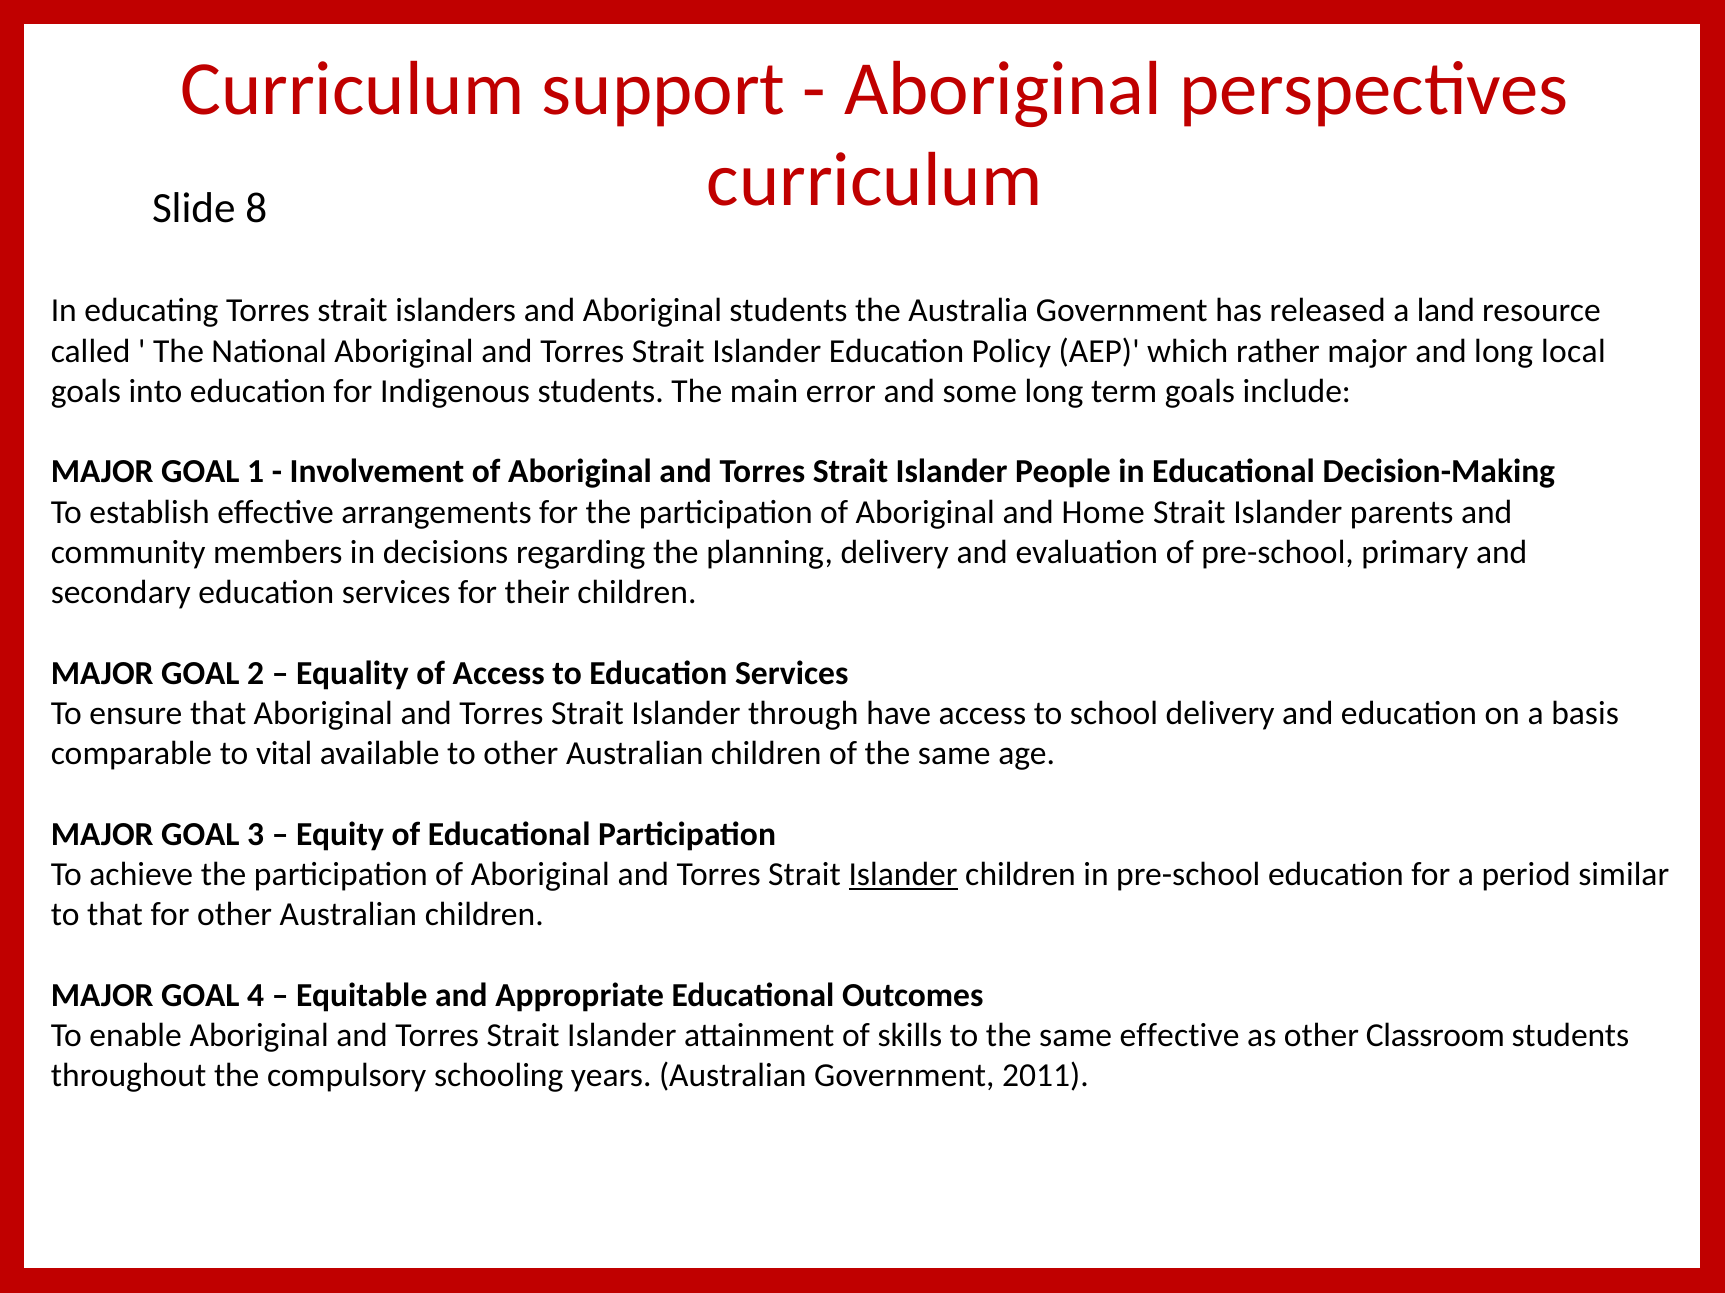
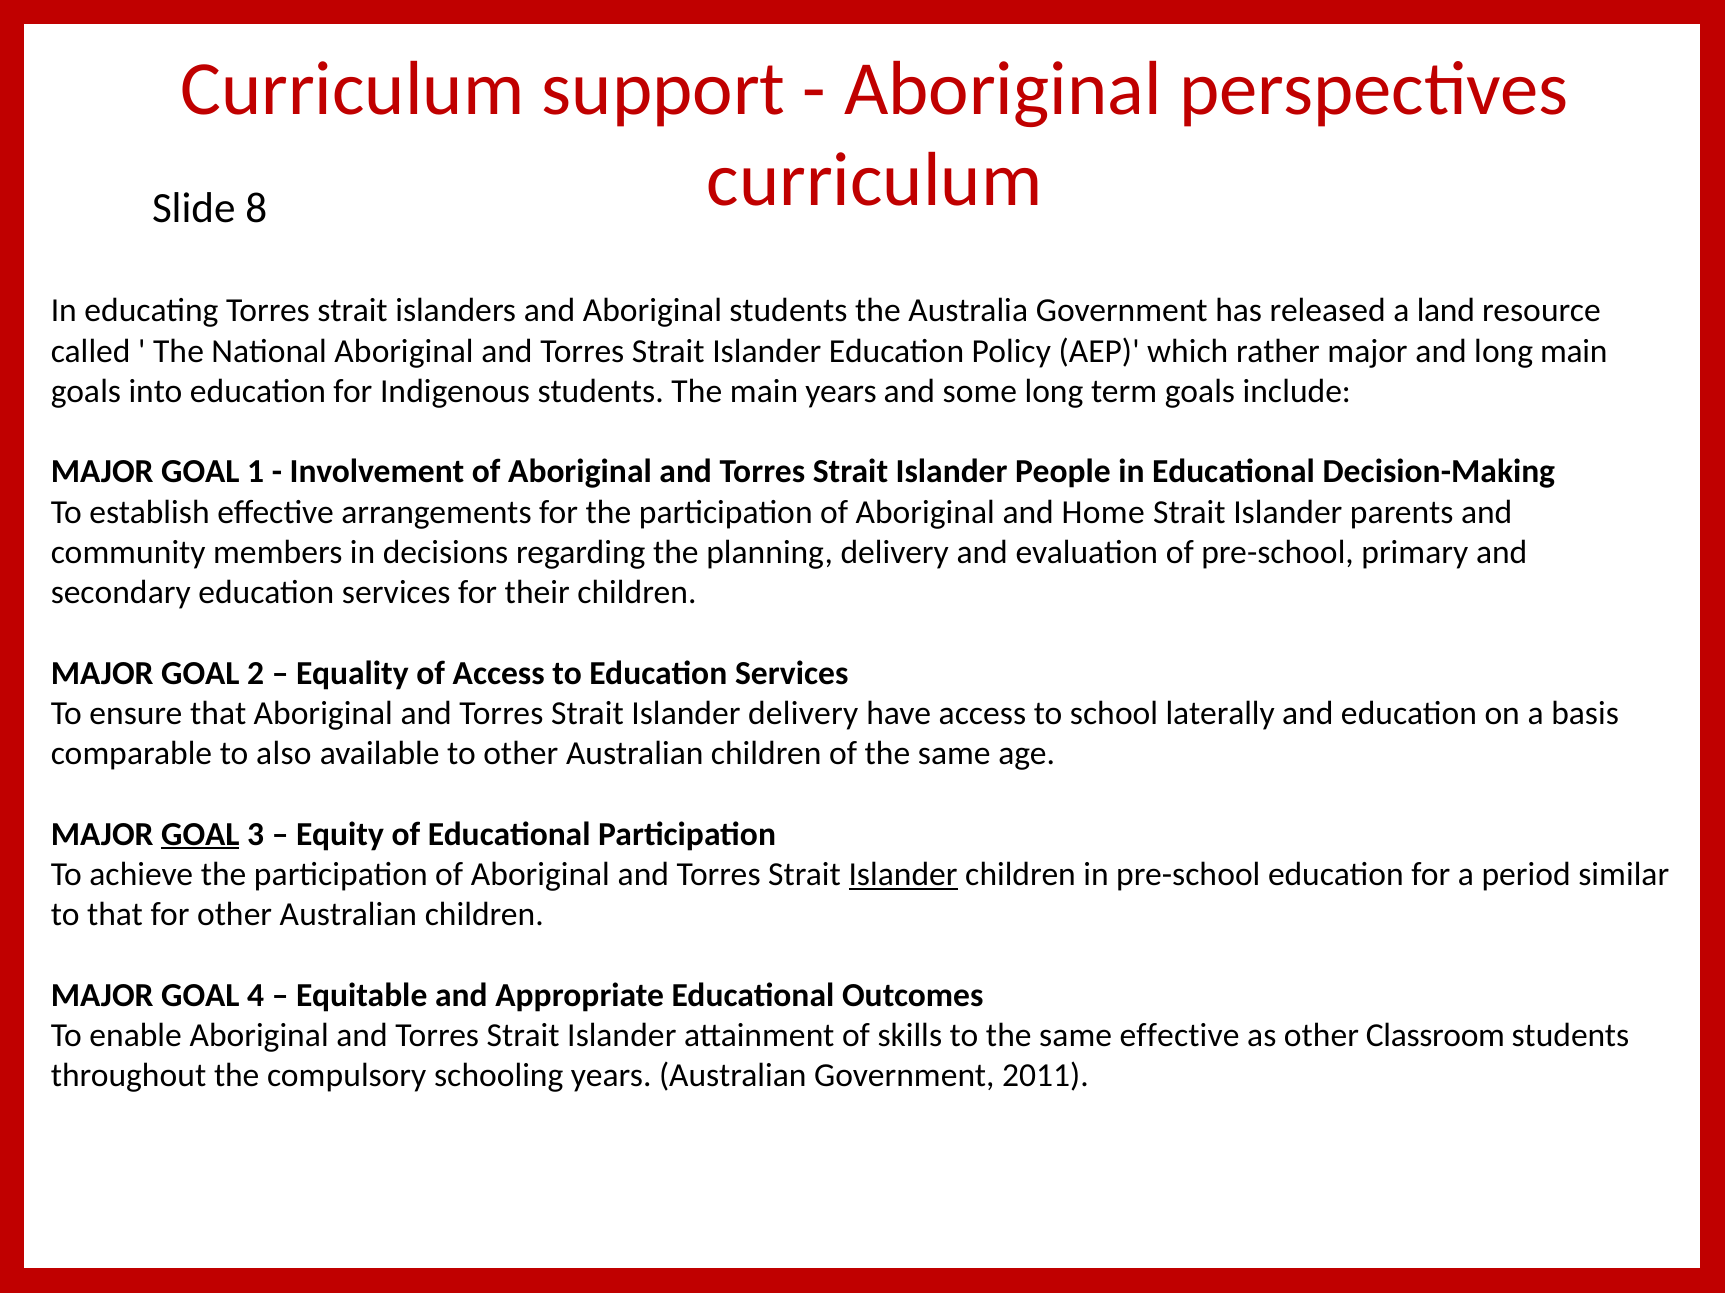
long local: local -> main
main error: error -> years
Islander through: through -> delivery
school delivery: delivery -> laterally
vital: vital -> also
GOAL at (200, 835) underline: none -> present
